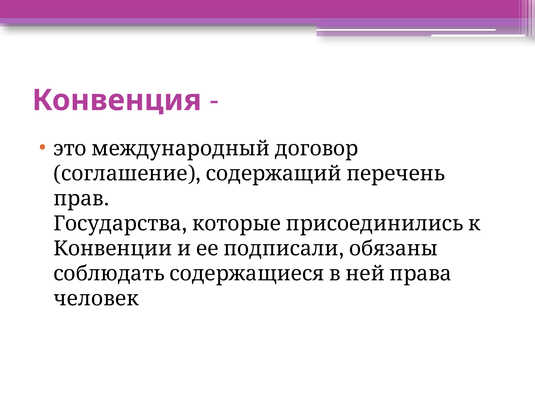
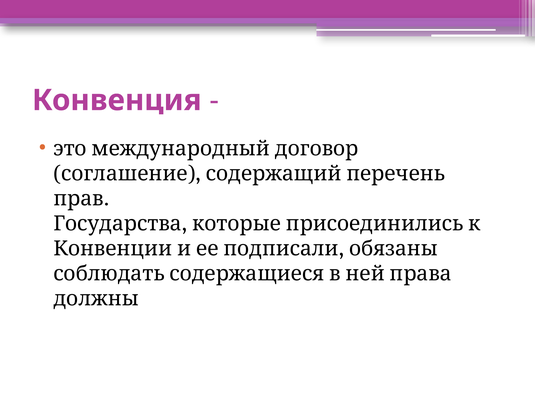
человек: человек -> должны
